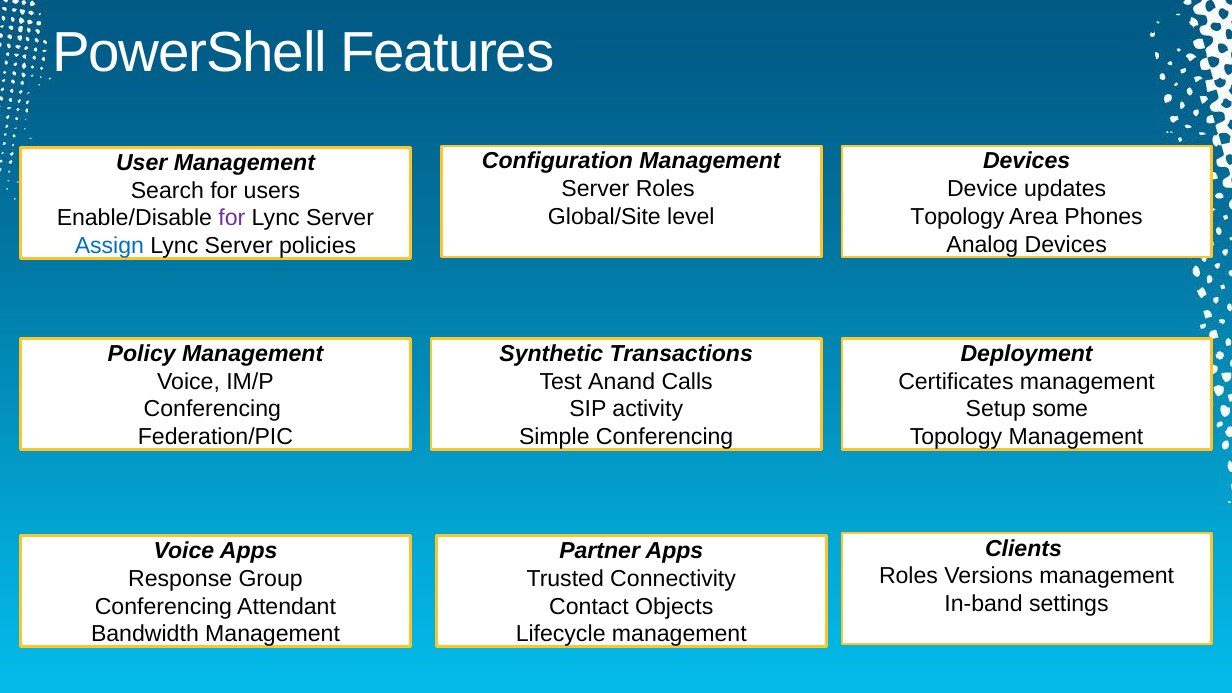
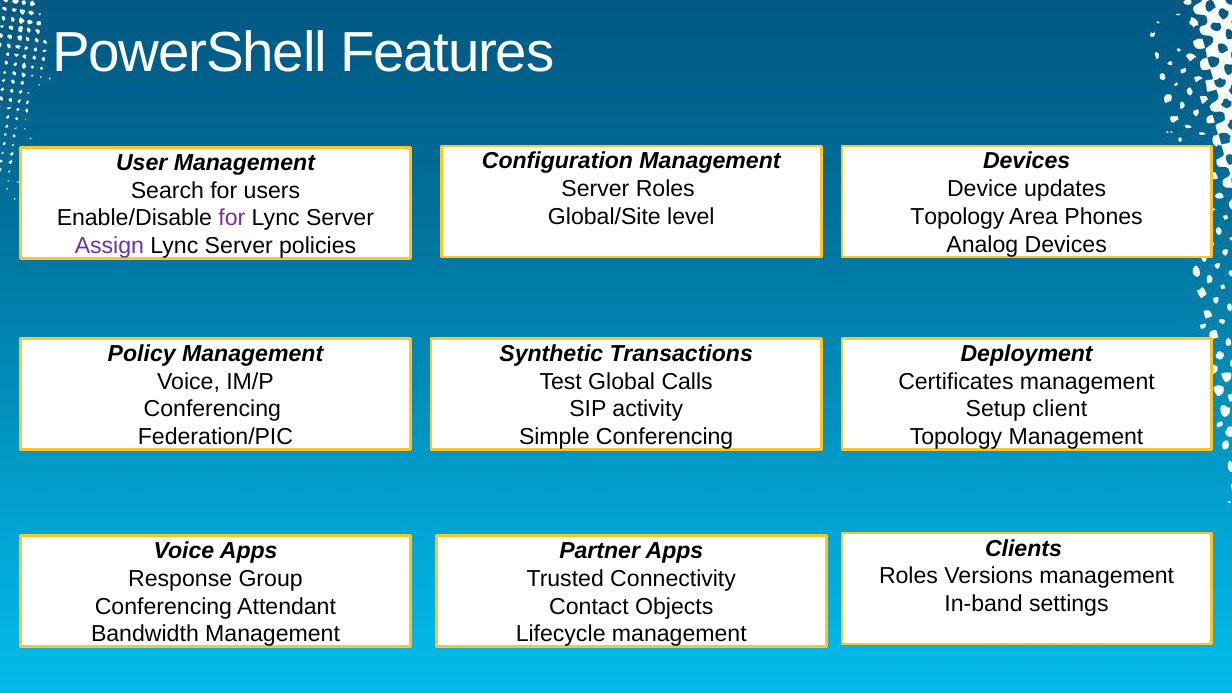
Assign colour: blue -> purple
Anand: Anand -> Global
some: some -> client
